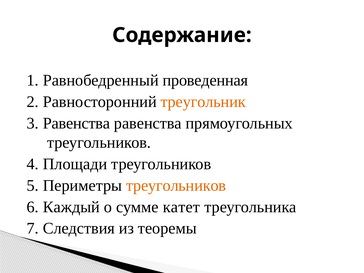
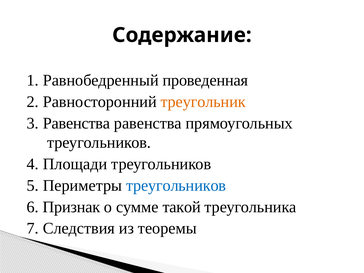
треугольников at (176, 186) colour: orange -> blue
Каждый: Каждый -> Признак
катет: катет -> такой
